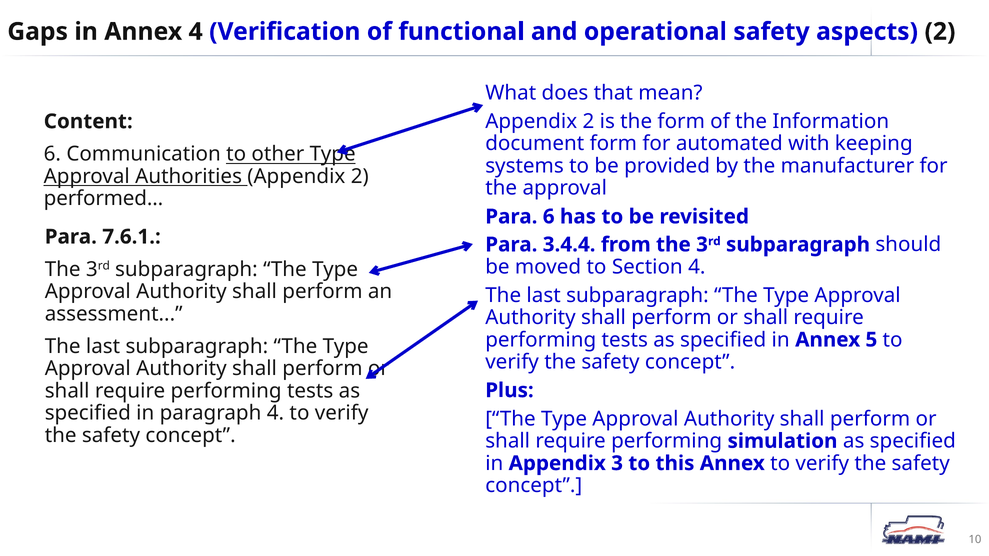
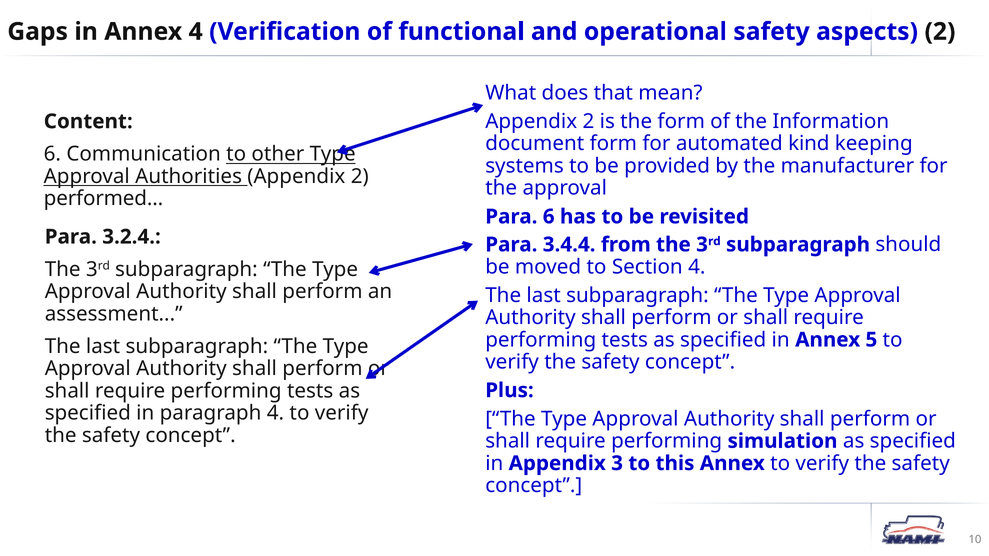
with: with -> kind
7.6.1: 7.6.1 -> 3.2.4
